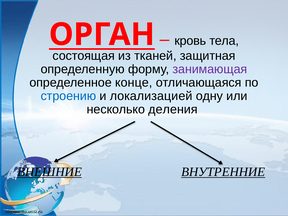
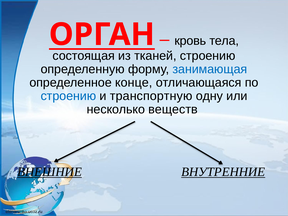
защитная at (208, 56): защитная -> строению
занимающая colour: purple -> blue
локализацией: локализацией -> транспортную
деления: деления -> веществ
